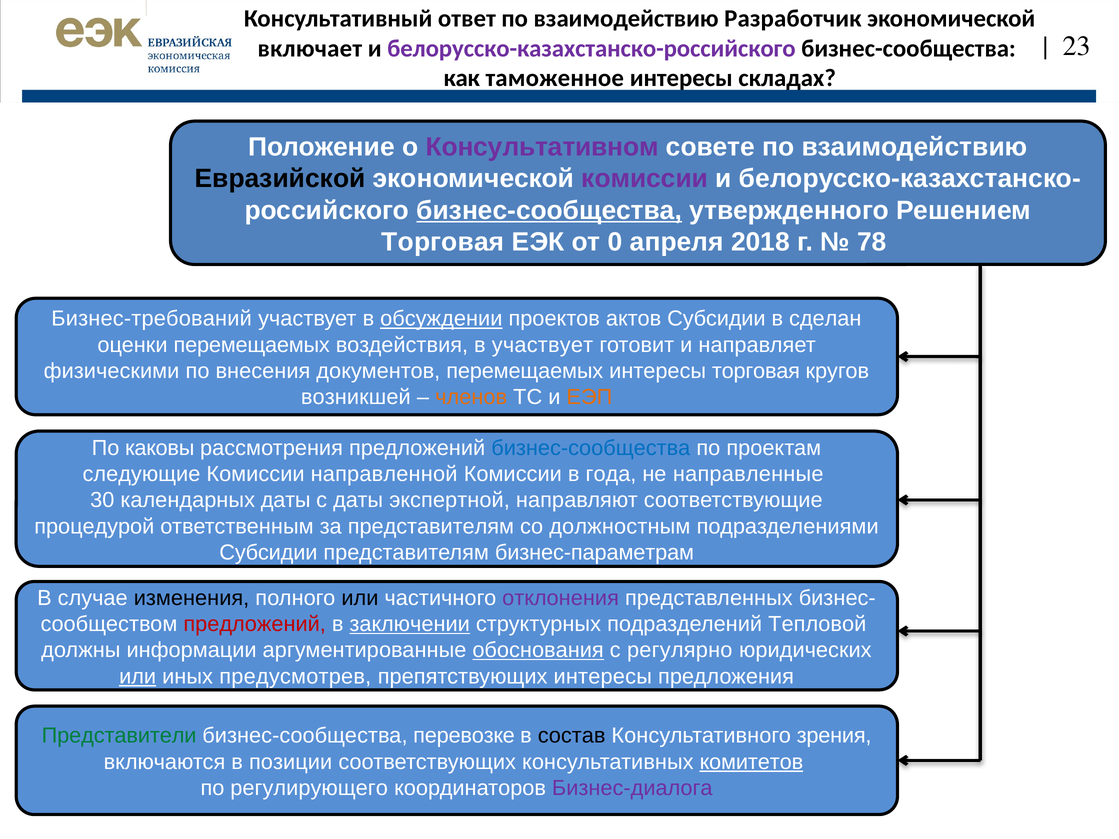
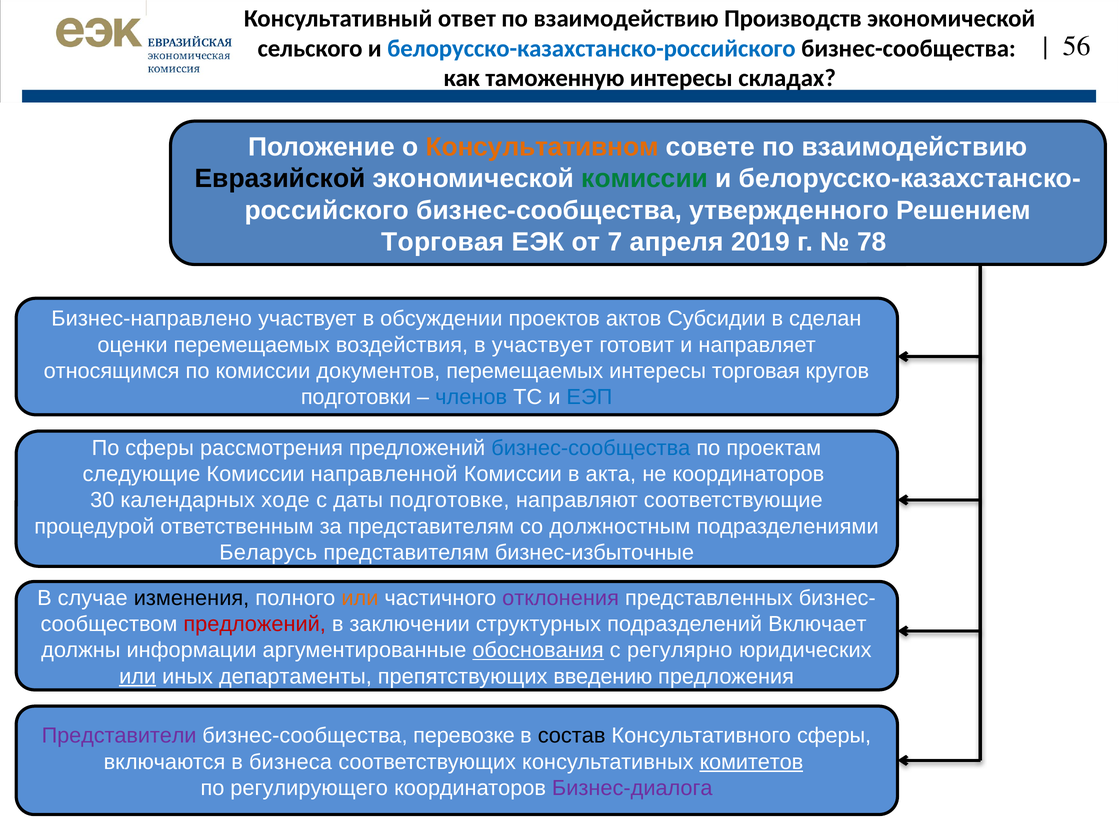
Разработчик: Разработчик -> Производств
23: 23 -> 56
включает: включает -> сельского
белорусско-казахстанско-российского colour: purple -> blue
таможенное: таможенное -> таможенную
Консультативном colour: purple -> orange
комиссии at (645, 179) colour: purple -> green
бизнес-сообщества at (549, 211) underline: present -> none
0: 0 -> 7
2018: 2018 -> 2019
Бизнес-требований: Бизнес-требований -> Бизнес-направлено
обсуждении underline: present -> none
физическими: физическими -> относящимся
по внесения: внесения -> комиссии
возникшей: возникшей -> подготовки
членов colour: orange -> blue
ЕЭП colour: orange -> blue
По каковы: каковы -> сферы
года: года -> акта
не направленные: направленные -> координаторов
календарных даты: даты -> ходе
экспертной: экспертной -> подготовке
Субсидии at (268, 553): Субсидии -> Беларусь
бизнес-параметрам: бизнес-параметрам -> бизнес-избыточные
или at (360, 598) colour: black -> orange
заключении underline: present -> none
Тепловой: Тепловой -> Включает
предусмотрев: предусмотрев -> департаменты
препятствующих интересы: интересы -> введению
Представители colour: green -> purple
Консультативного зрения: зрения -> сферы
позиции: позиции -> бизнеса
